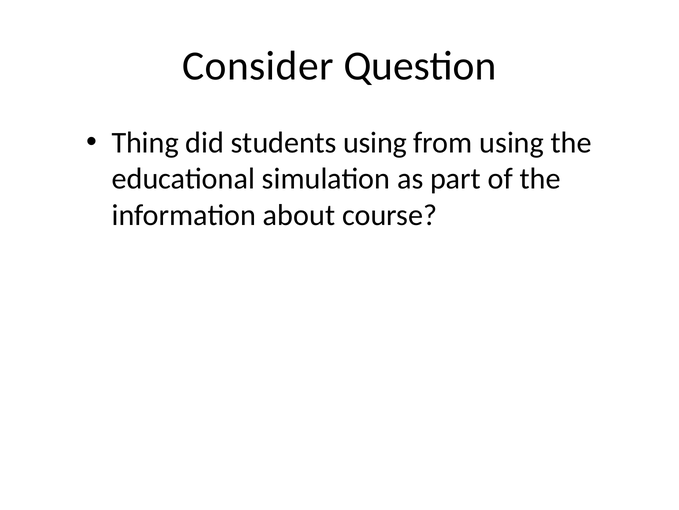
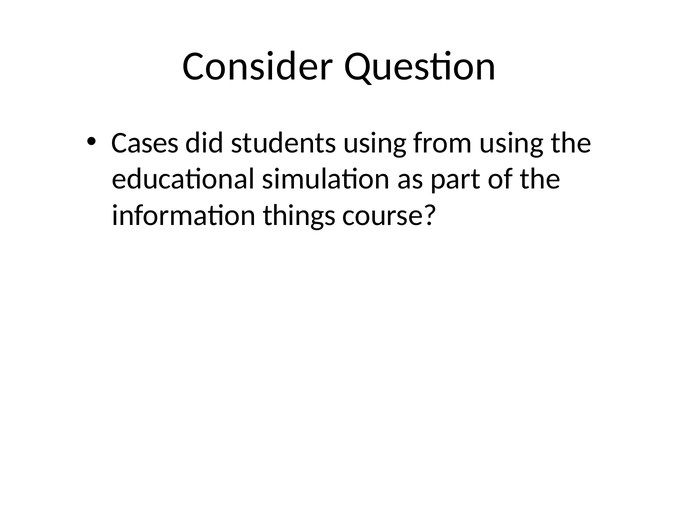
Thing: Thing -> Cases
about: about -> things
